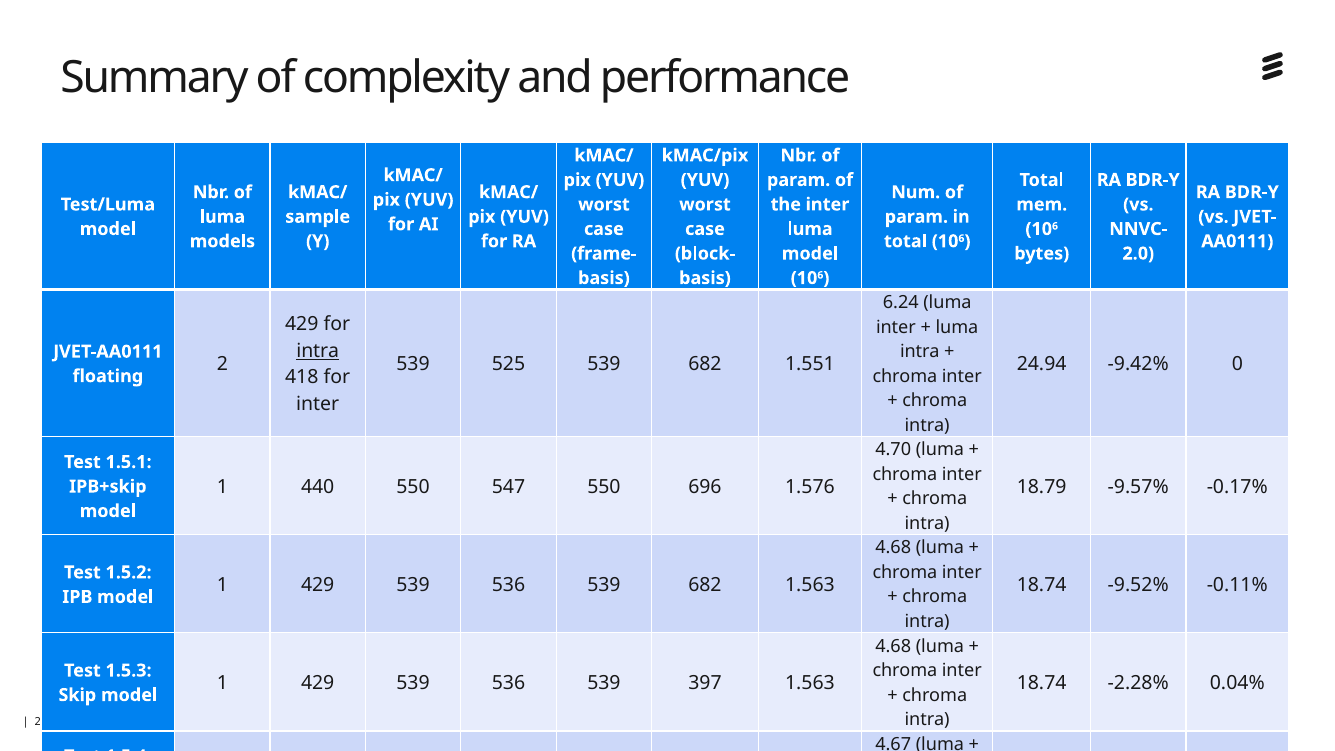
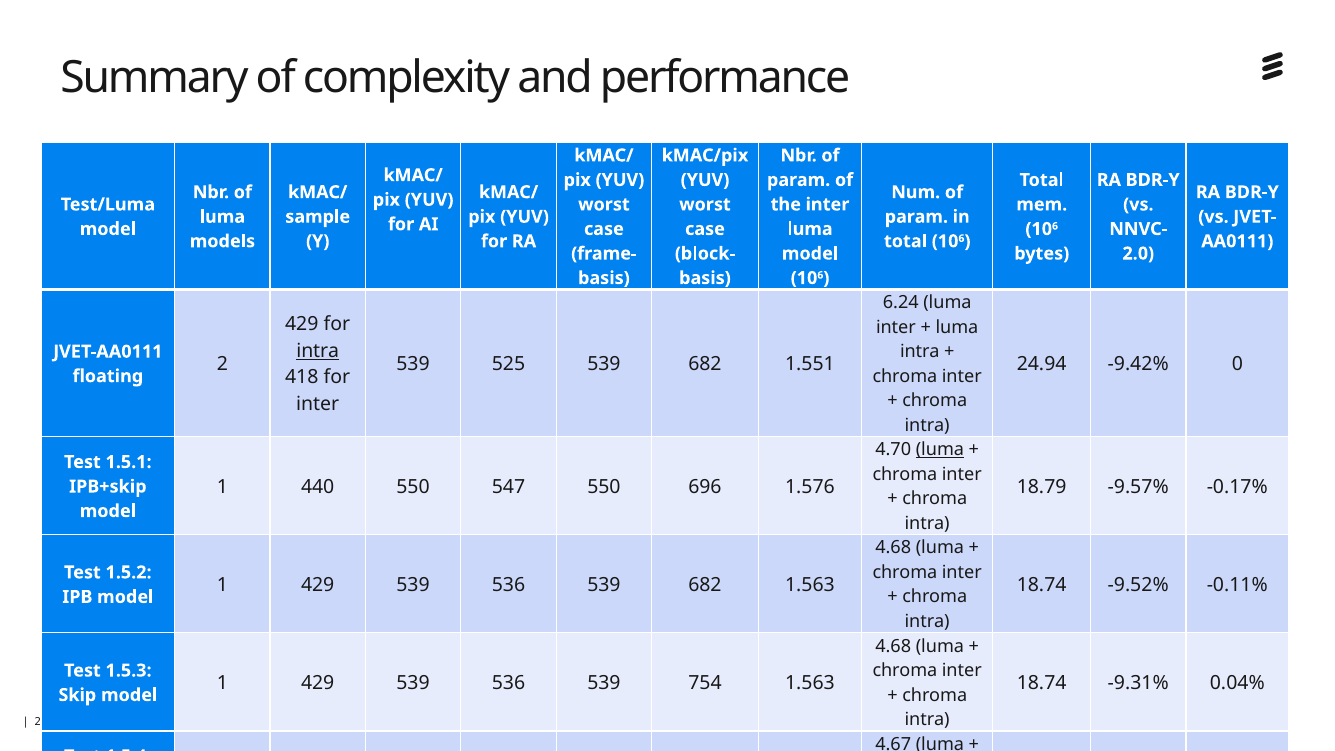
luma at (940, 450) underline: none -> present
397: 397 -> 754
-2.28%: -2.28% -> -9.31%
